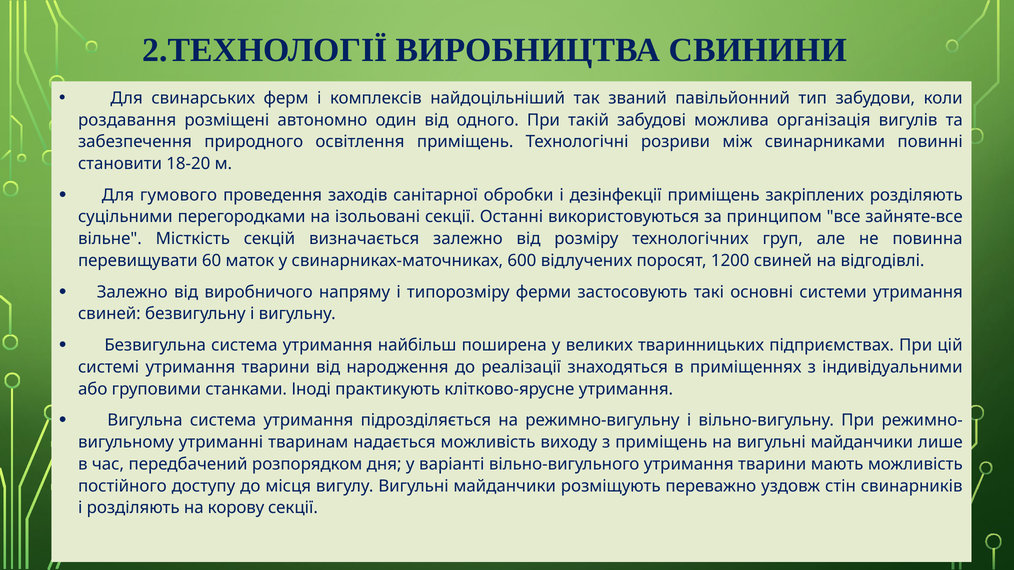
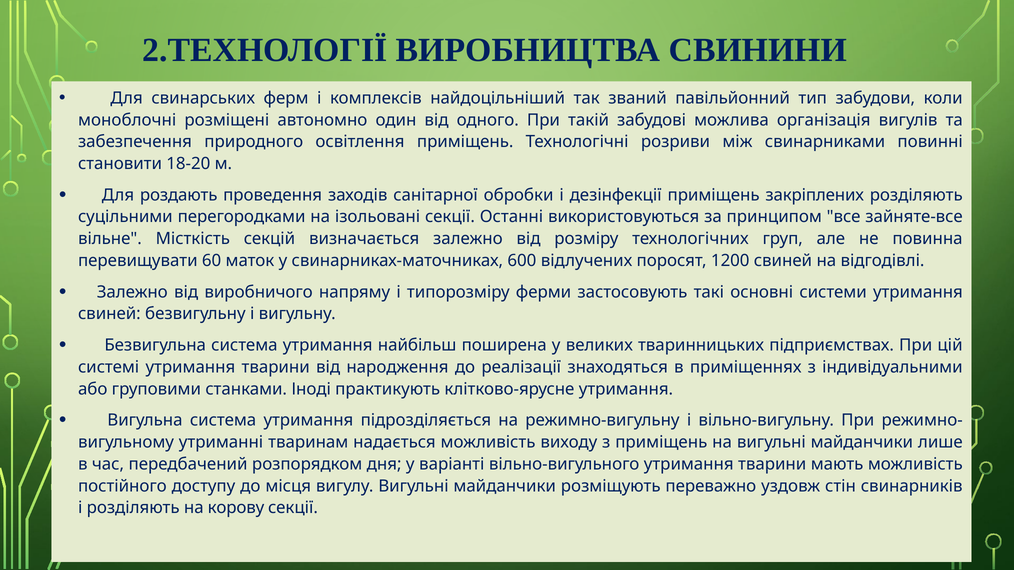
роздавання: роздавання -> моноблочні
гумового: гумового -> роздають
